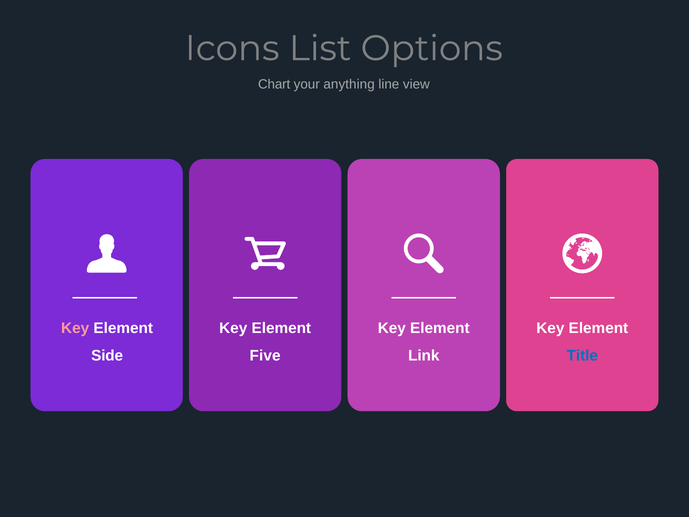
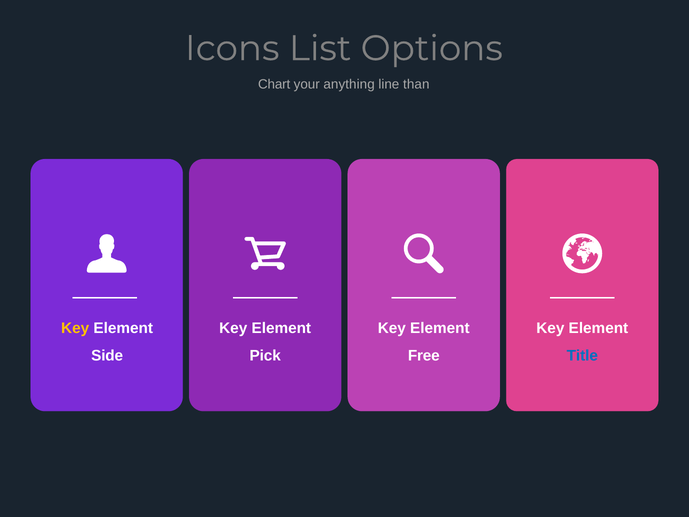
view: view -> than
Key at (75, 328) colour: pink -> yellow
Five: Five -> Pick
Link: Link -> Free
